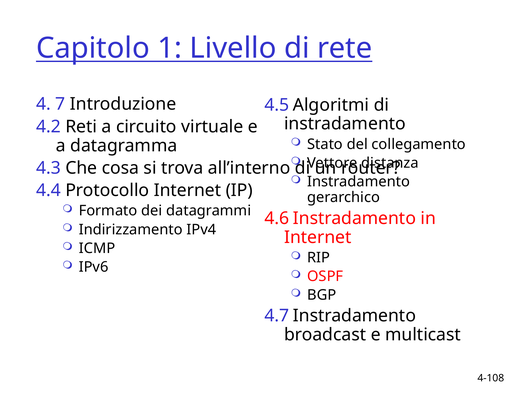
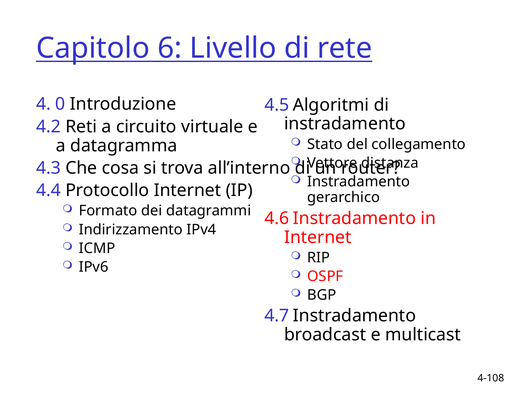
1: 1 -> 6
7: 7 -> 0
